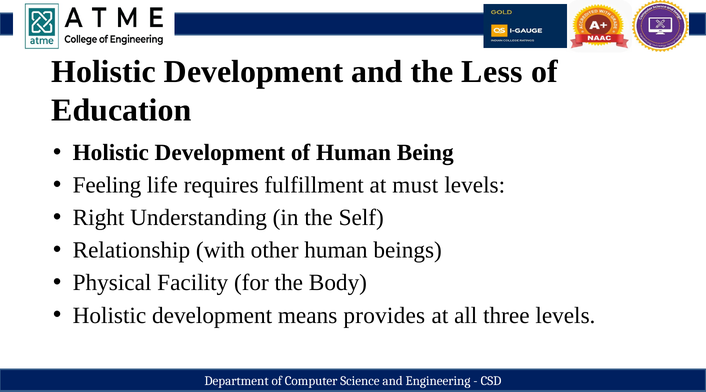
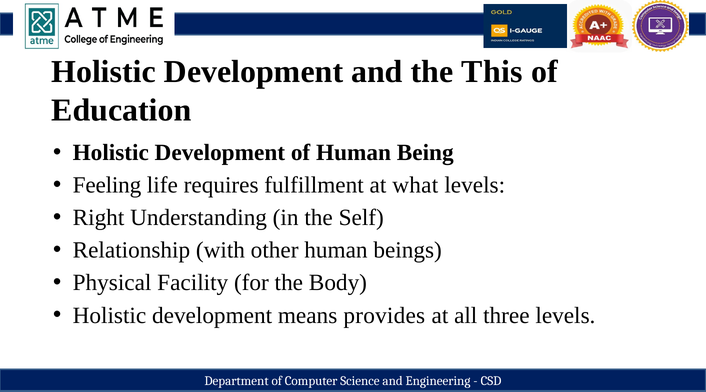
Less: Less -> This
must: must -> what
